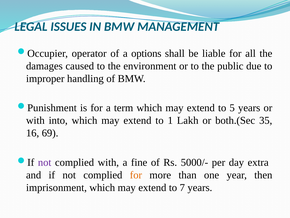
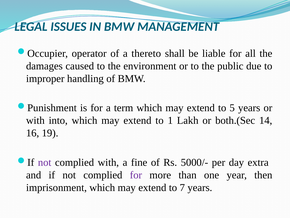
options: options -> thereto
35: 35 -> 14
69: 69 -> 19
for at (136, 175) colour: orange -> purple
